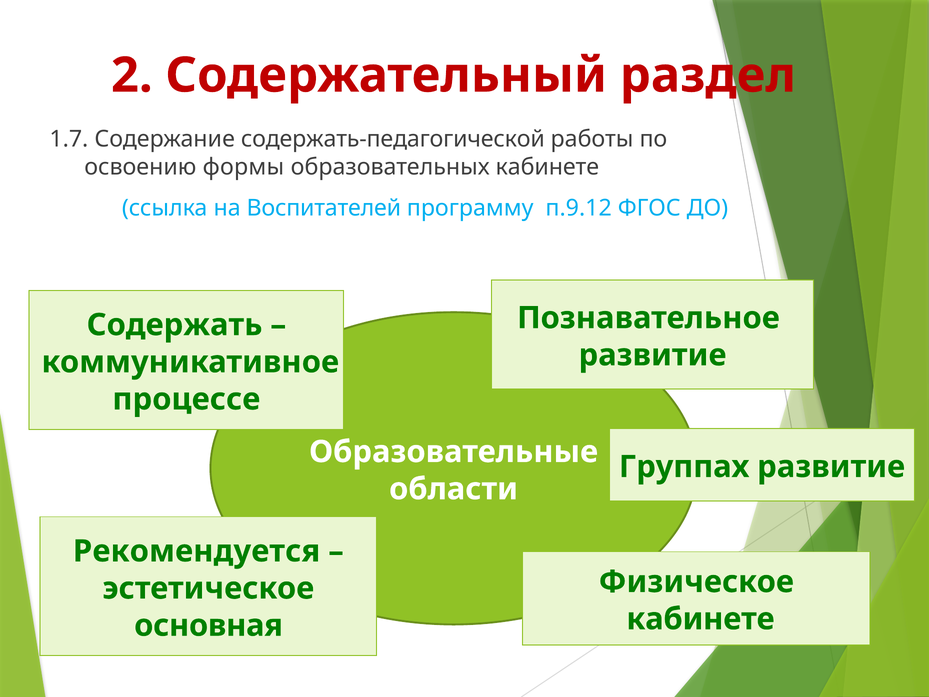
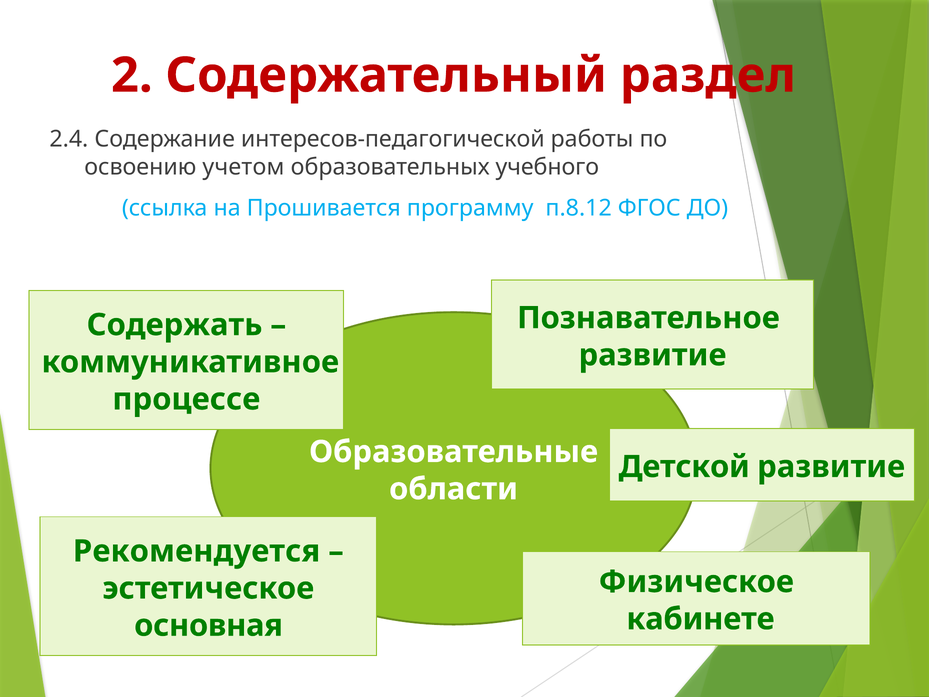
1.7: 1.7 -> 2.4
содержать-педагогической: содержать-педагогической -> интересов-педагогической
формы: формы -> учетом
образовательных кабинете: кабинете -> учебного
Воспитателей: Воспитателей -> Прошивается
п.9.12: п.9.12 -> п.8.12
Группах: Группах -> Детской
